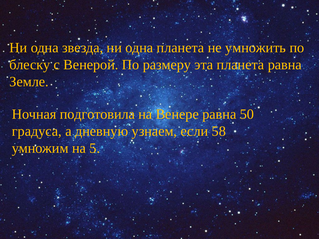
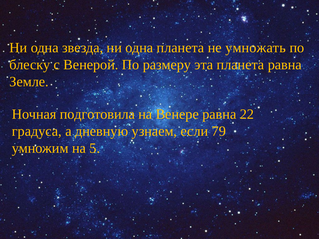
умножить: умножить -> умножать
50: 50 -> 22
58: 58 -> 79
